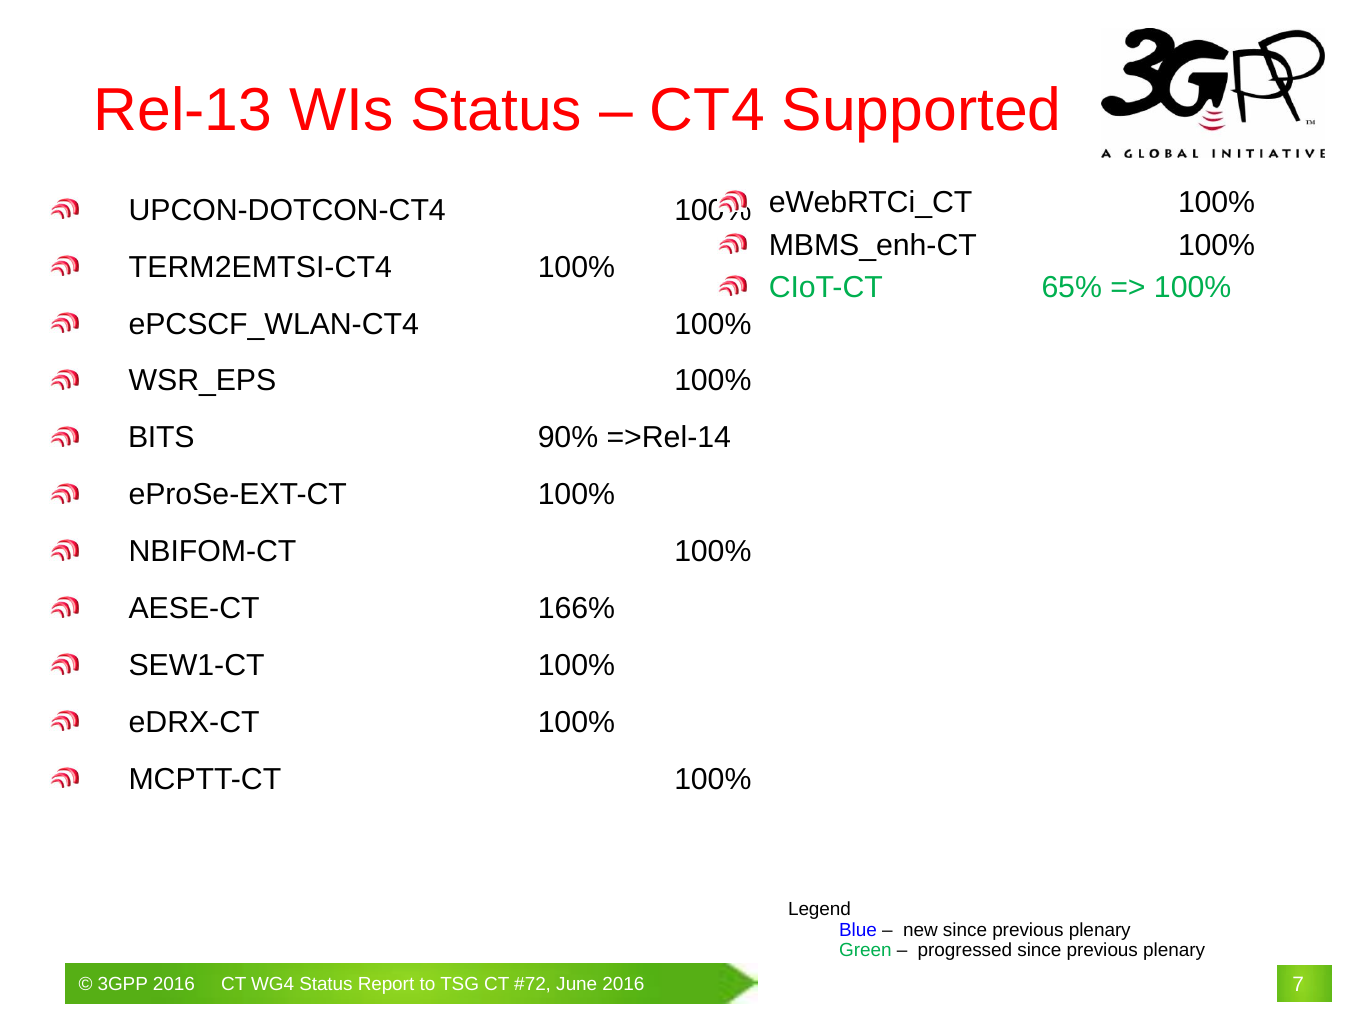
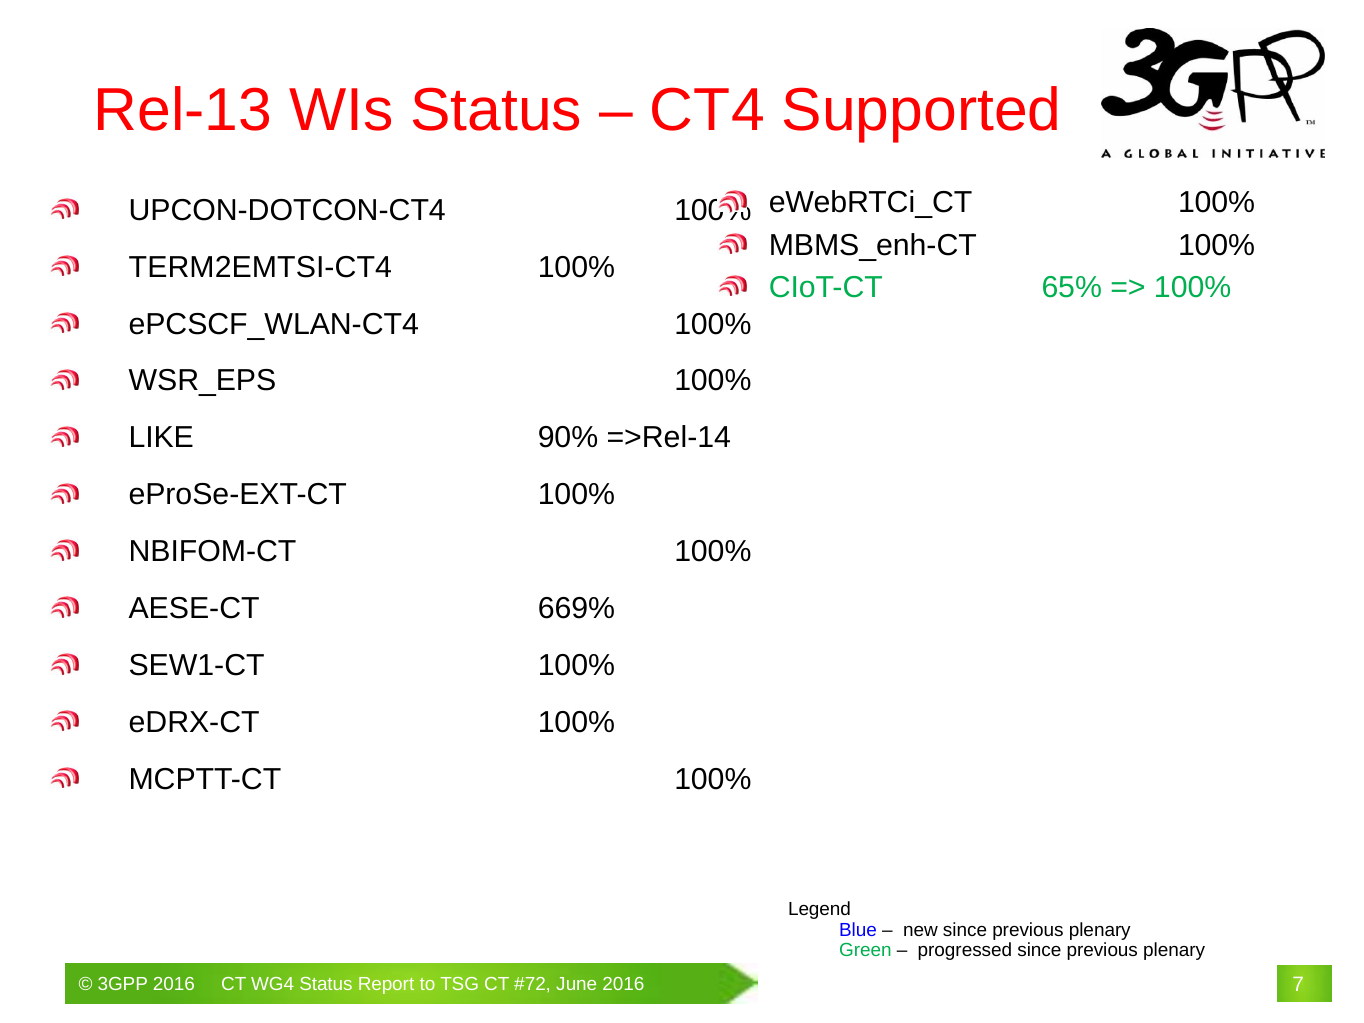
BITS: BITS -> LIKE
166%: 166% -> 669%
